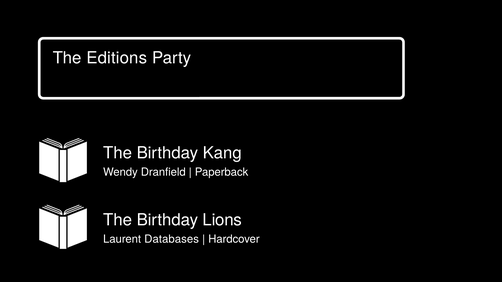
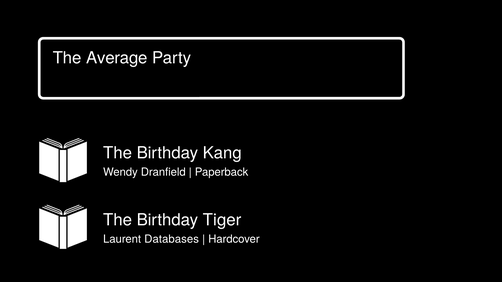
Editions: Editions -> Average
Lions: Lions -> Tiger
